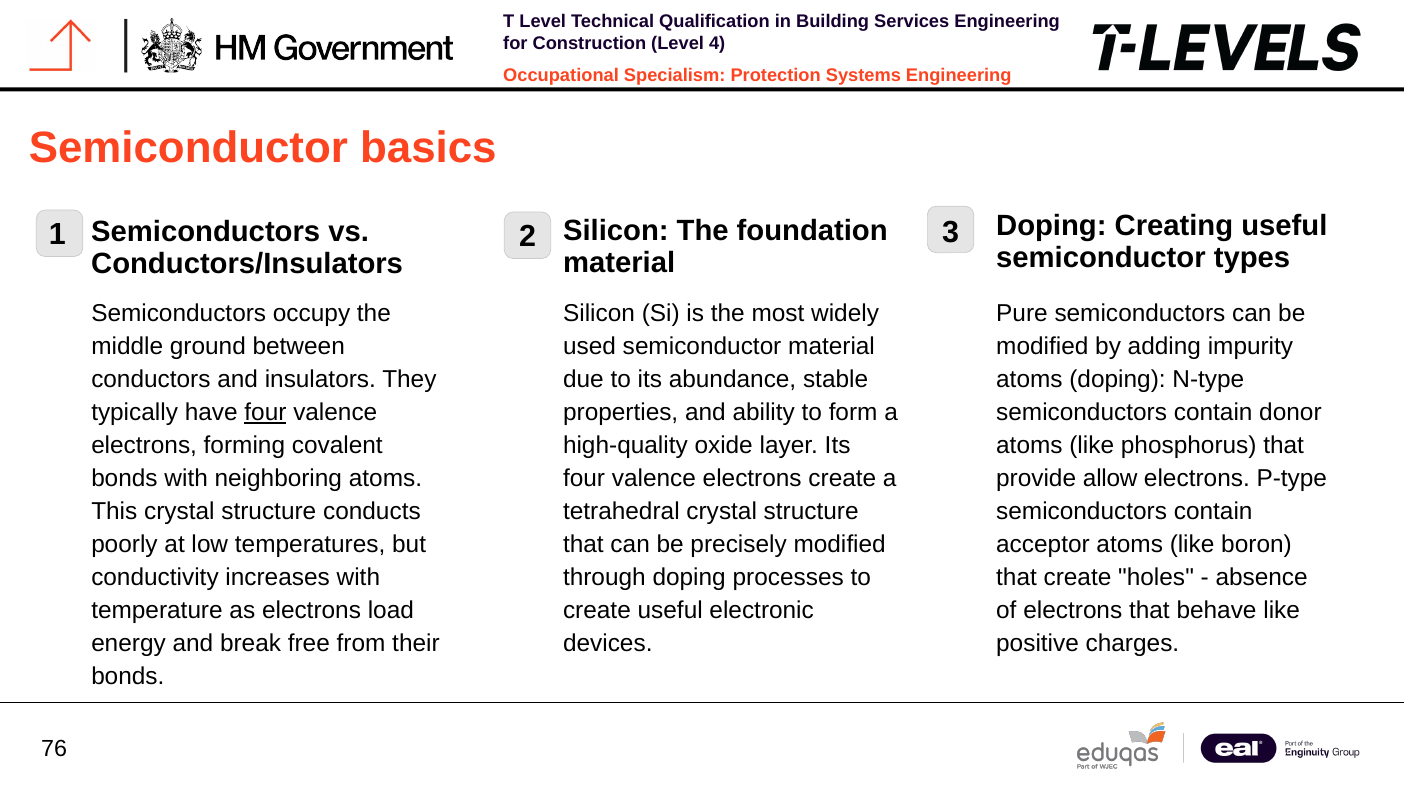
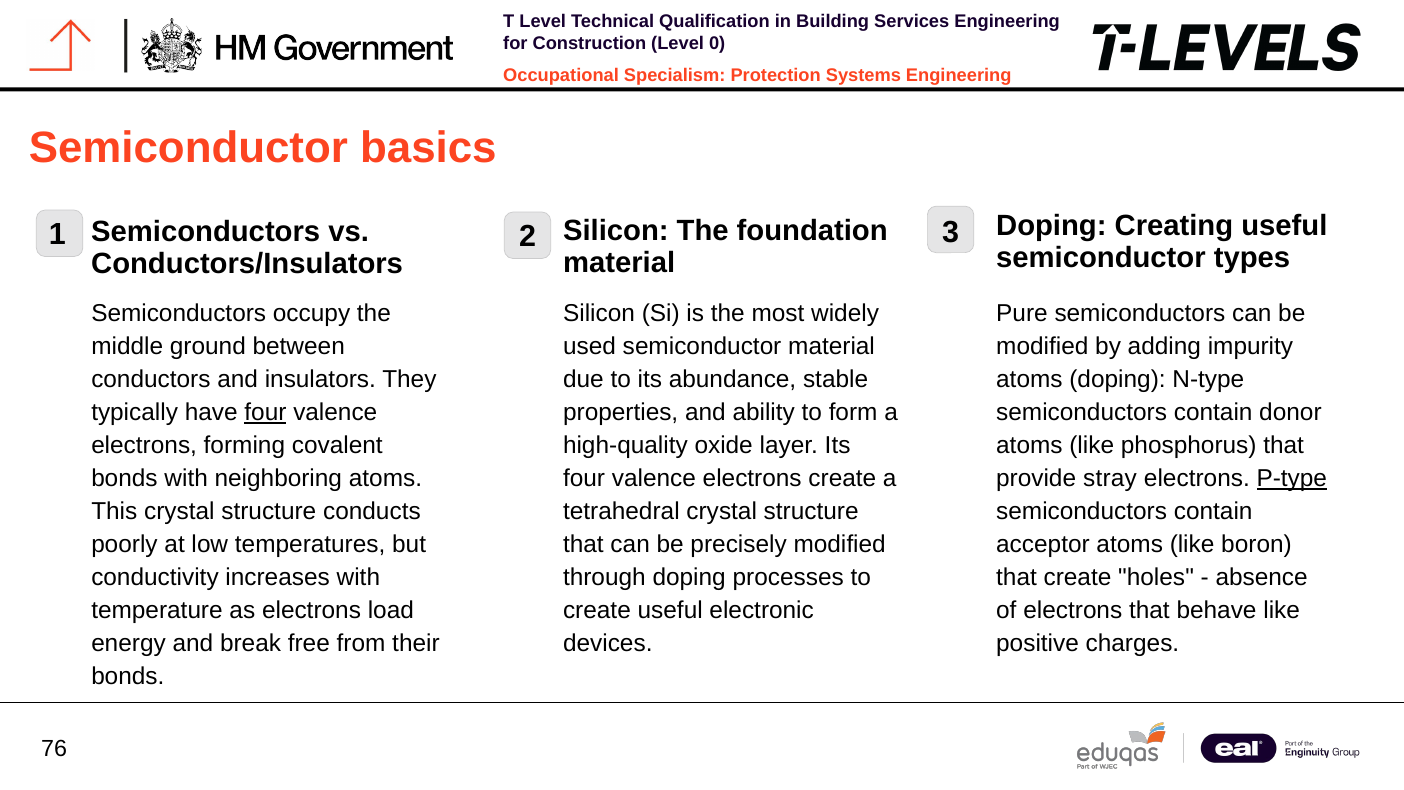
4: 4 -> 0
allow: allow -> stray
P-type underline: none -> present
